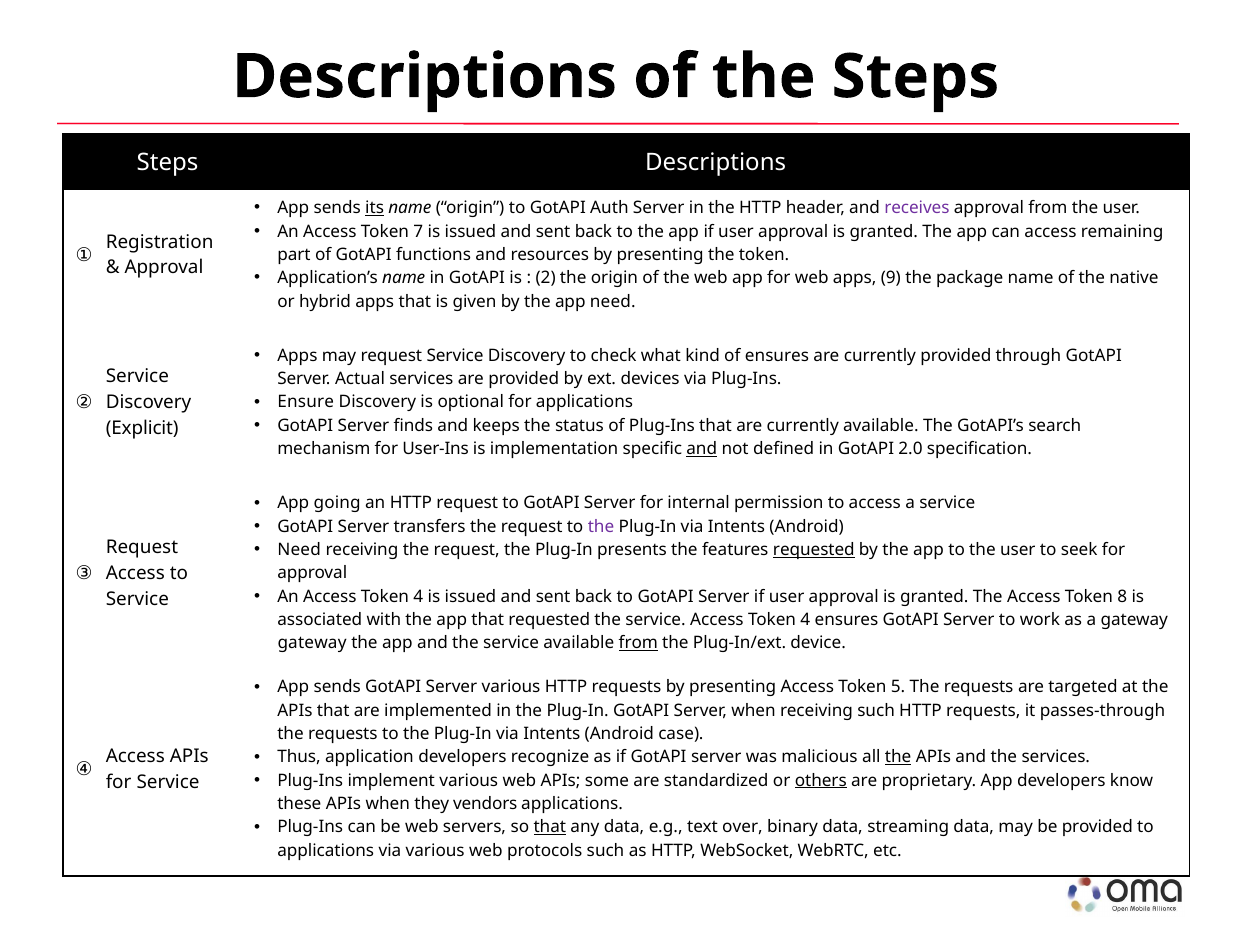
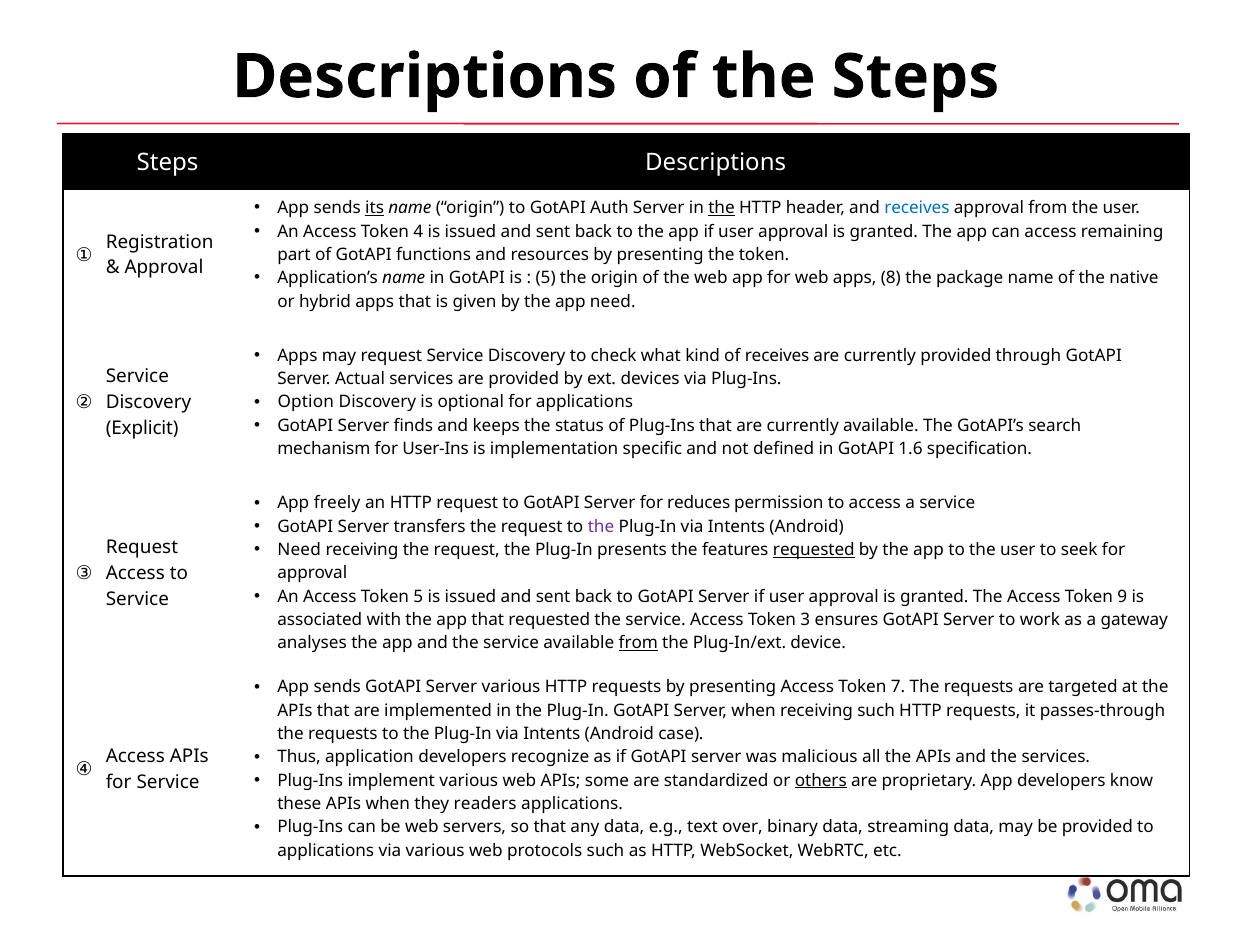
the at (722, 208) underline: none -> present
receives at (917, 208) colour: purple -> blue
7: 7 -> 4
2 at (546, 278): 2 -> 5
9: 9 -> 8
of ensures: ensures -> receives
Ensure: Ensure -> Option
and at (702, 449) underline: present -> none
2.0: 2.0 -> 1.6
going: going -> freely
internal: internal -> reduces
An Access Token 4: 4 -> 5
8: 8 -> 9
service Access Token 4: 4 -> 3
gateway at (312, 643): gateway -> analyses
5: 5 -> 7
the at (898, 757) underline: present -> none
vendors: vendors -> readers
that at (550, 827) underline: present -> none
